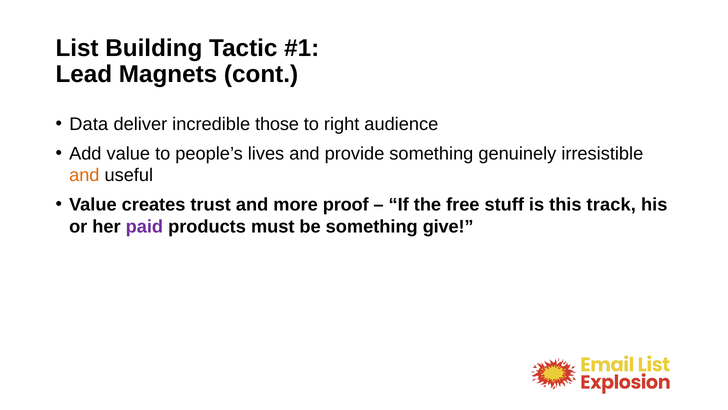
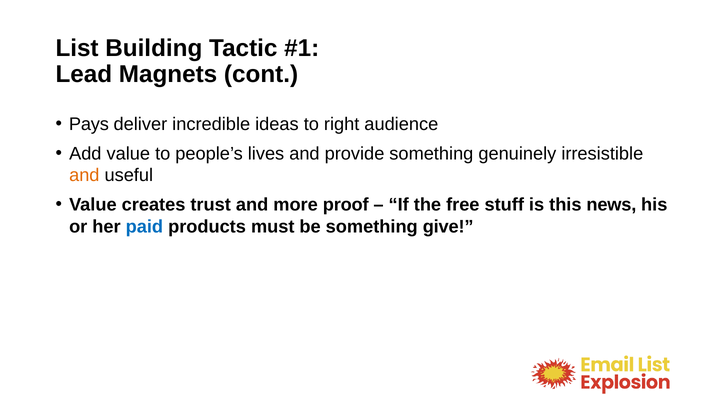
Data: Data -> Pays
those: those -> ideas
track: track -> news
paid colour: purple -> blue
